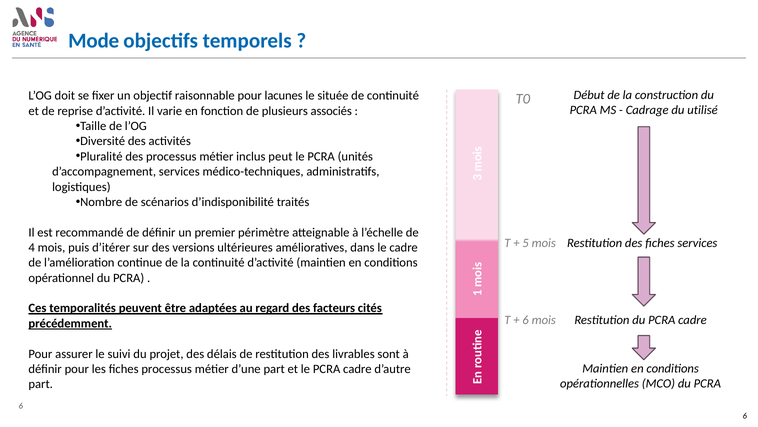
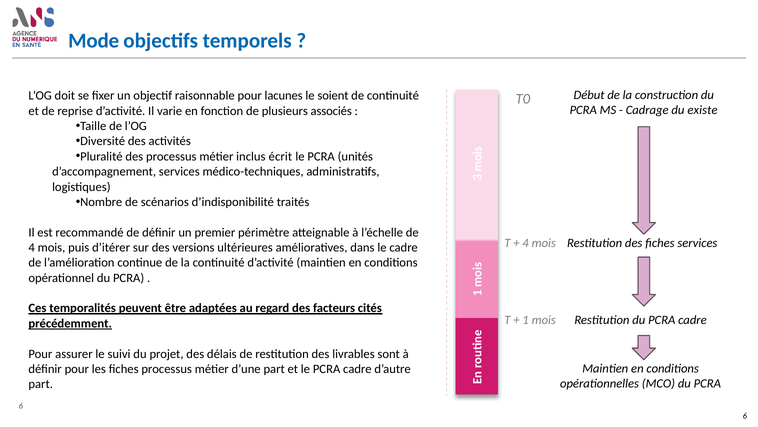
située: située -> soient
utilisé: utilisé -> existe
peut: peut -> écrit
5 at (526, 243): 5 -> 4
6 at (526, 320): 6 -> 1
